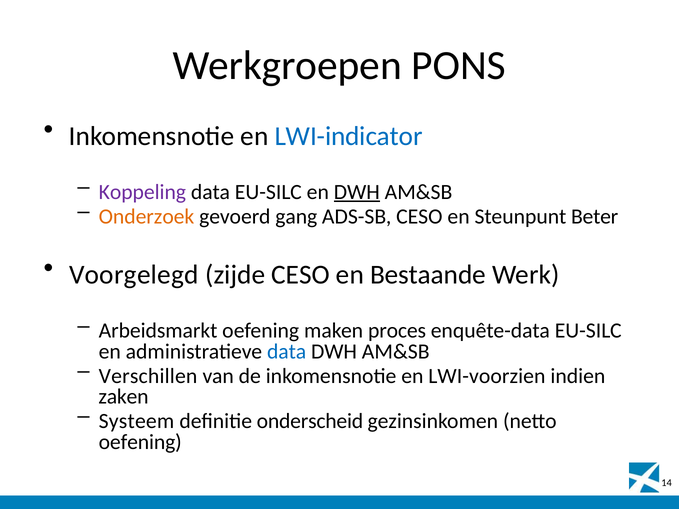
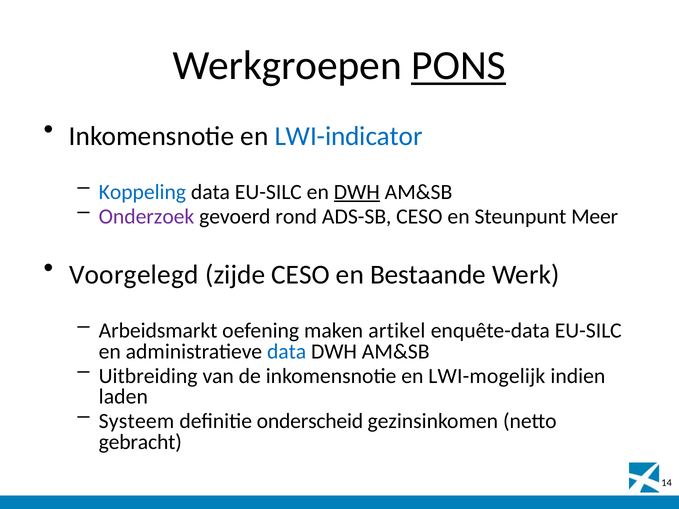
PONS underline: none -> present
Koppeling colour: purple -> blue
Onderzoek colour: orange -> purple
gang: gang -> rond
Beter: Beter -> Meer
proces: proces -> artikel
Verschillen: Verschillen -> Uitbreiding
LWI-voorzien: LWI-voorzien -> LWI-mogelijk
zaken: zaken -> laden
oefening at (140, 442): oefening -> gebracht
